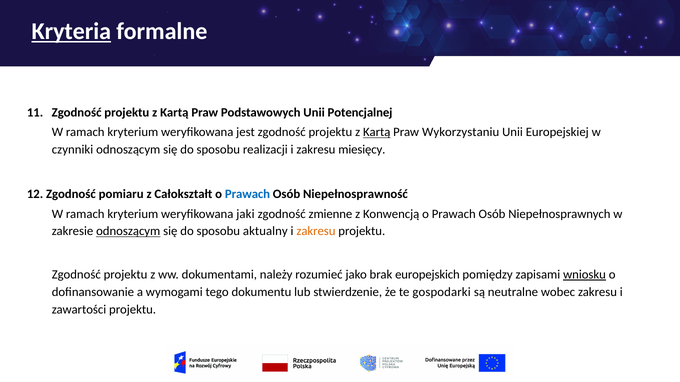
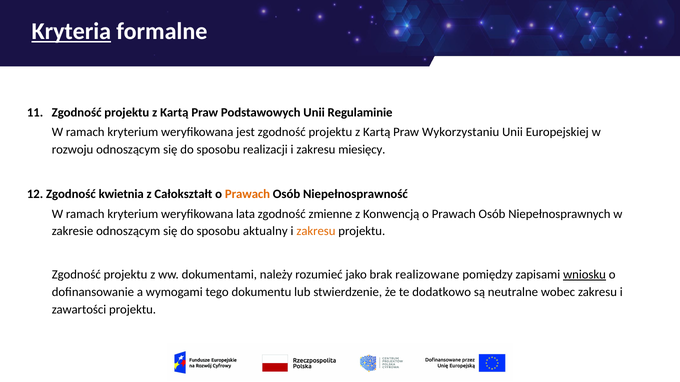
Potencjalnej: Potencjalnej -> Regulaminie
Kartą at (377, 132) underline: present -> none
czynniki: czynniki -> rozwoju
pomiaru: pomiaru -> kwietnia
Prawach at (247, 194) colour: blue -> orange
jaki: jaki -> lata
odnoszącym at (128, 232) underline: present -> none
europejskich: europejskich -> realizowane
gospodarki: gospodarki -> dodatkowo
